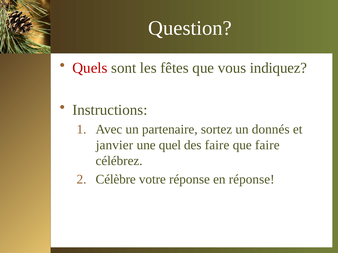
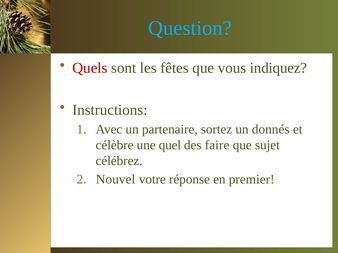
Question colour: white -> light blue
janvier: janvier -> célèbre
que faire: faire -> sujet
Célèbre: Célèbre -> Nouvel
en réponse: réponse -> premier
